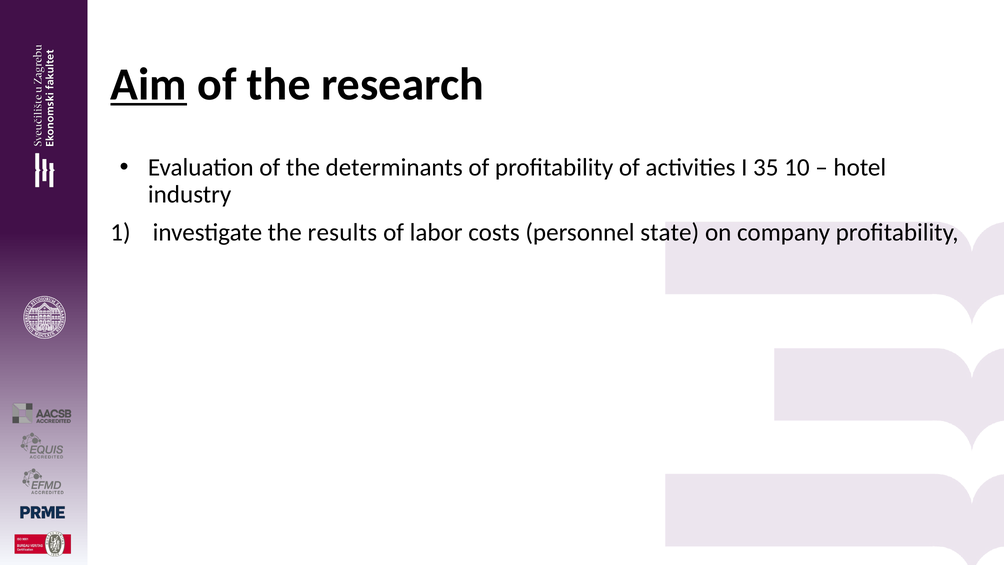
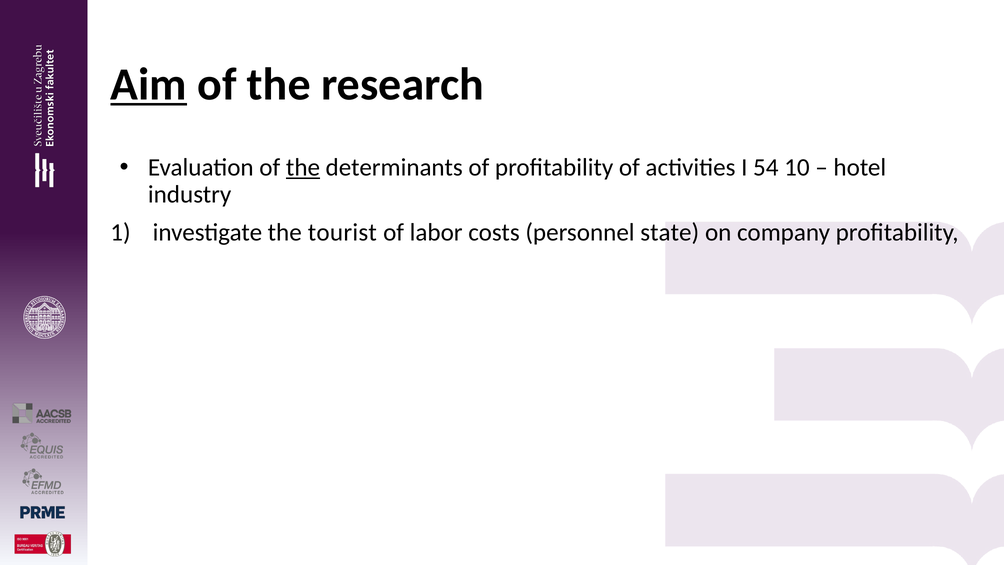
the at (303, 168) underline: none -> present
35: 35 -> 54
results: results -> tourist
